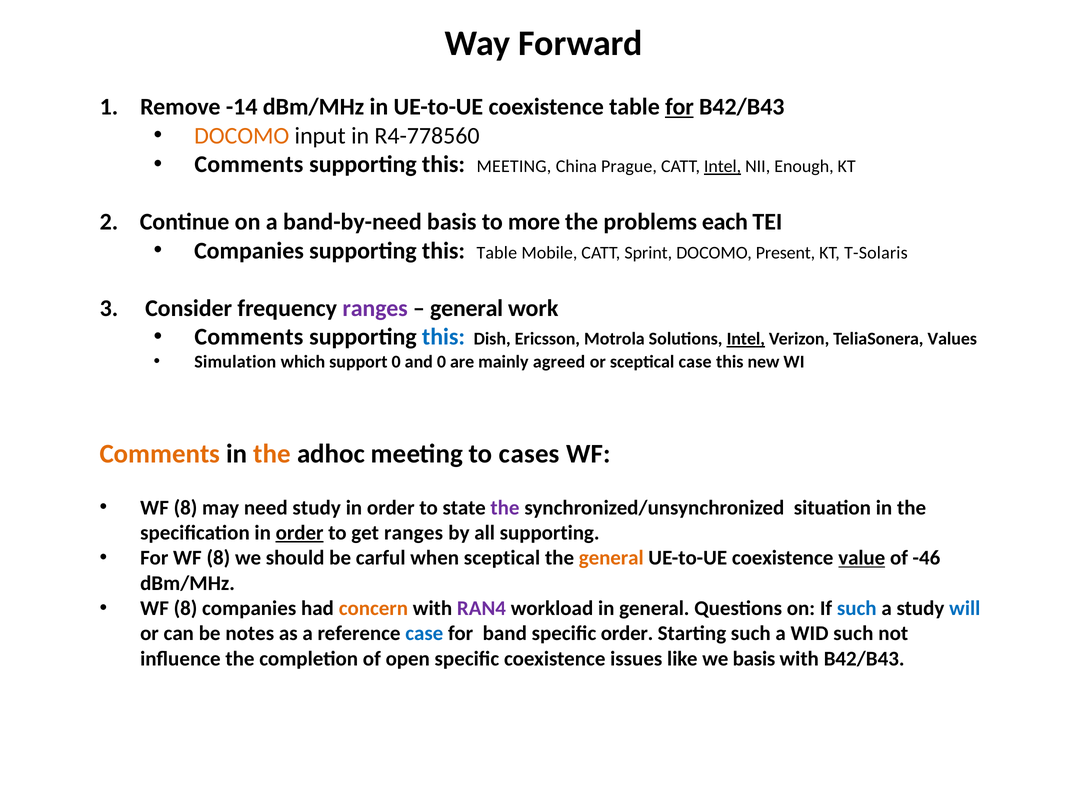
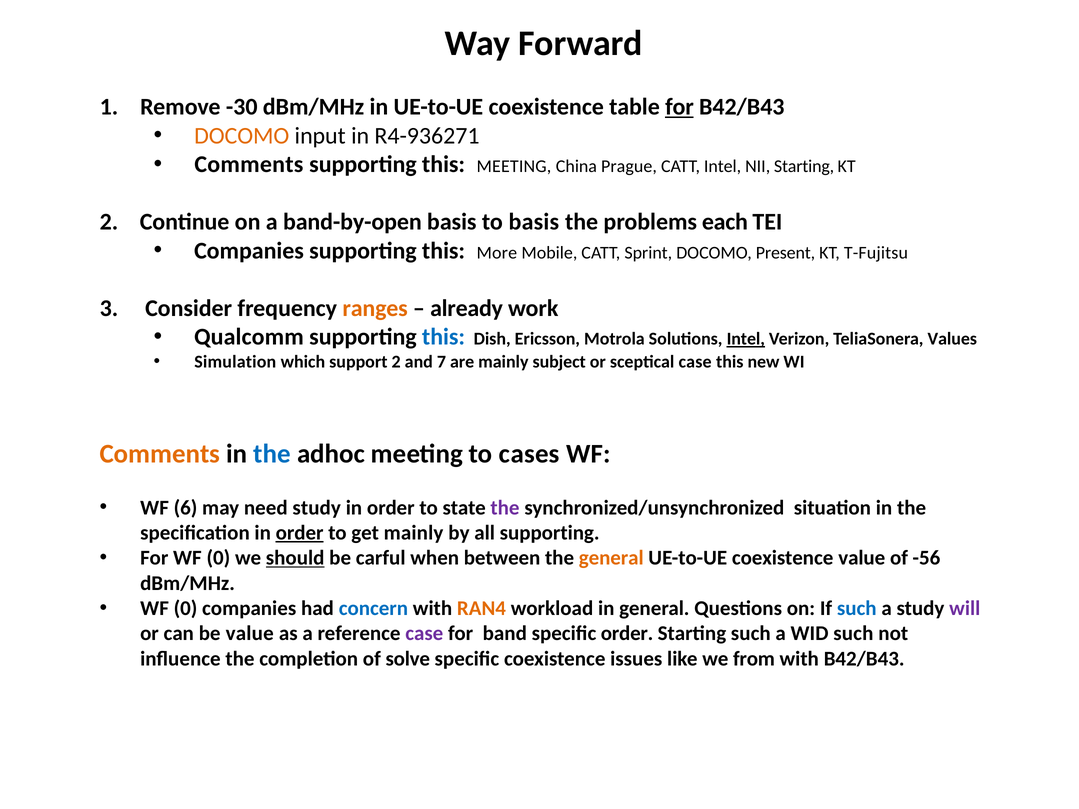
-14: -14 -> -30
R4-778560: R4-778560 -> R4-936271
Intel at (723, 167) underline: present -> none
NII Enough: Enough -> Starting
band-by-need: band-by-need -> band-by-open
to more: more -> basis
this Table: Table -> More
T-Solaris: T-Solaris -> T-Fujitsu
ranges at (375, 308) colour: purple -> orange
general at (467, 308): general -> already
Comments at (249, 337): Comments -> Qualcomm
support 0: 0 -> 2
and 0: 0 -> 7
agreed: agreed -> subject
the at (272, 454) colour: orange -> blue
8 at (185, 508): 8 -> 6
get ranges: ranges -> mainly
For WF 8: 8 -> 0
should underline: none -> present
when sceptical: sceptical -> between
value at (862, 558) underline: present -> none
-46: -46 -> -56
8 at (185, 609): 8 -> 0
concern colour: orange -> blue
RAN4 colour: purple -> orange
will colour: blue -> purple
be notes: notes -> value
case at (424, 634) colour: blue -> purple
open: open -> solve
we basis: basis -> from
